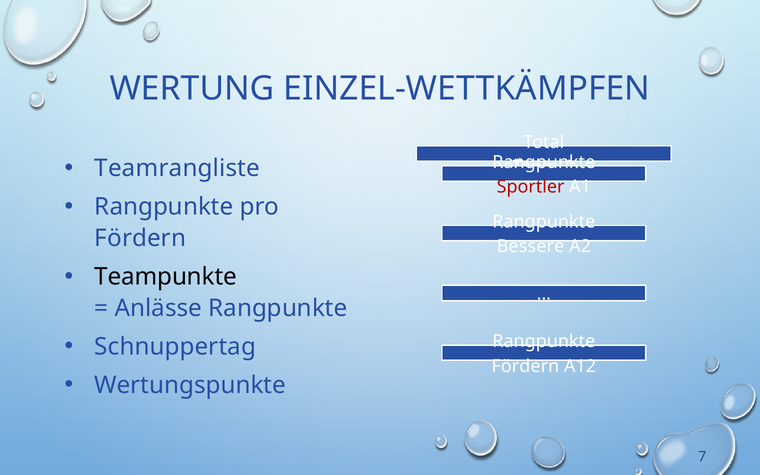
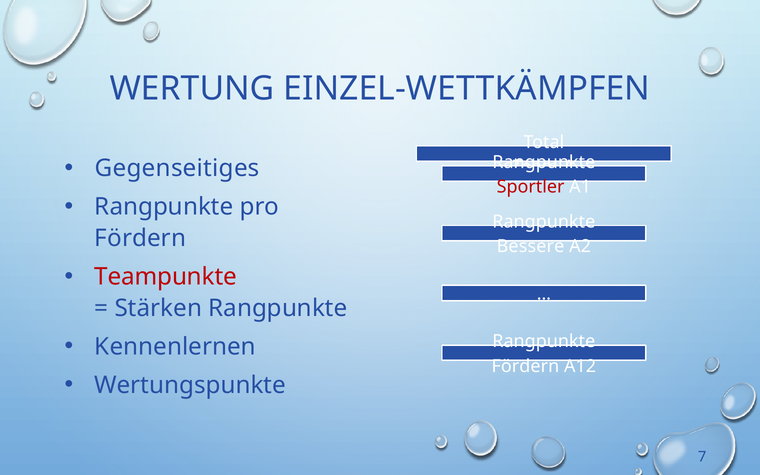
Teamrangliste: Teamrangliste -> Gegenseitiges
Teampunkte colour: black -> red
Anlässe: Anlässe -> Stärken
Schnuppertag: Schnuppertag -> Kennenlernen
